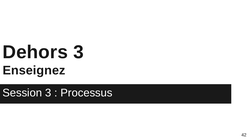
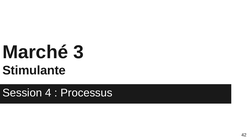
Dehors: Dehors -> Marché
Enseignez: Enseignez -> Stimulante
Session 3: 3 -> 4
